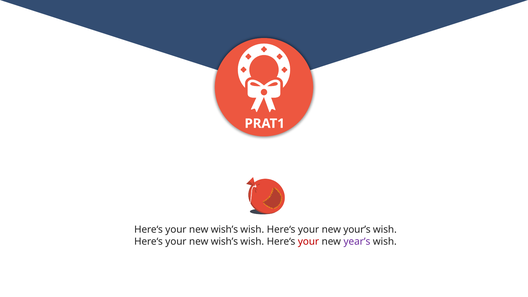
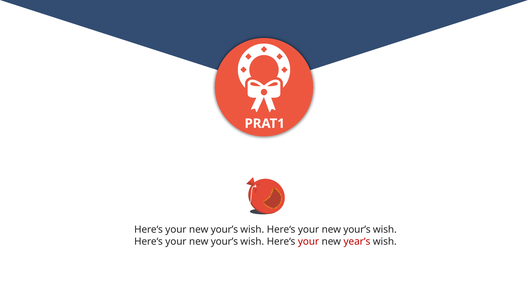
wish’s at (224, 230): wish’s -> your’s
wish’s at (224, 242): wish’s -> your’s
year’s colour: purple -> red
